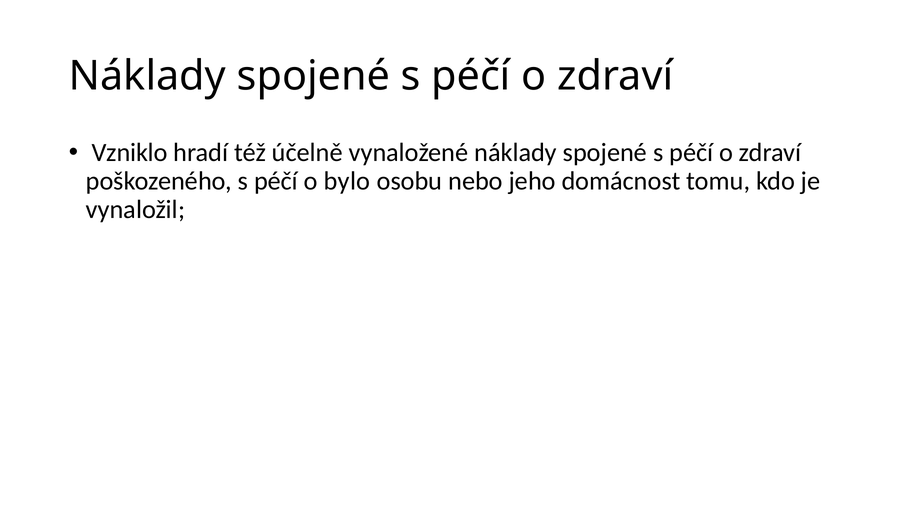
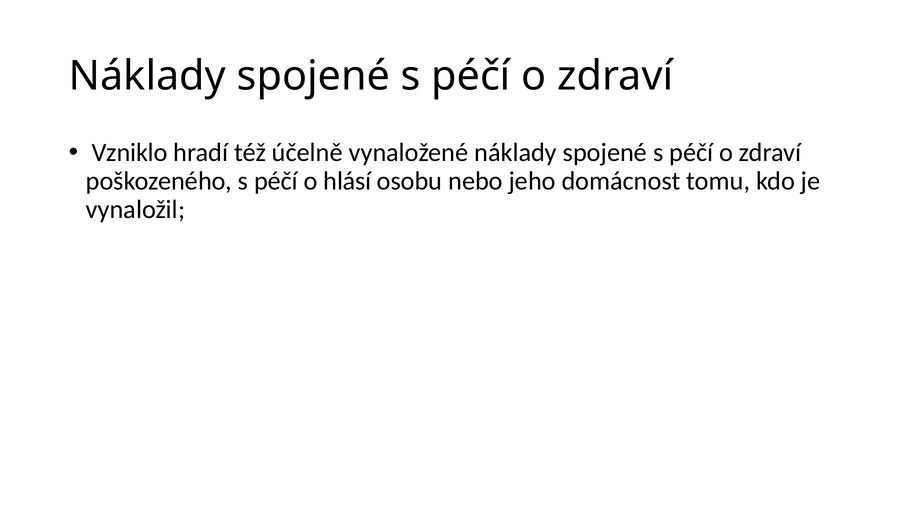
bylo: bylo -> hlásí
